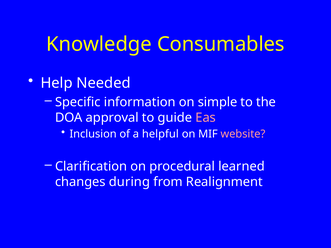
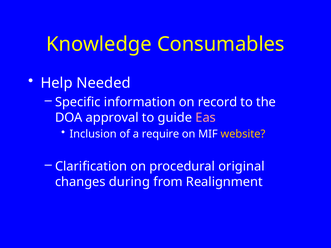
simple: simple -> record
helpful: helpful -> require
website colour: pink -> yellow
learned: learned -> original
